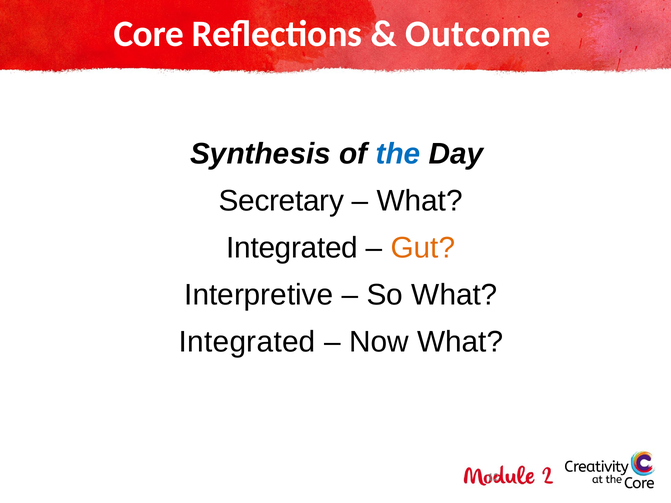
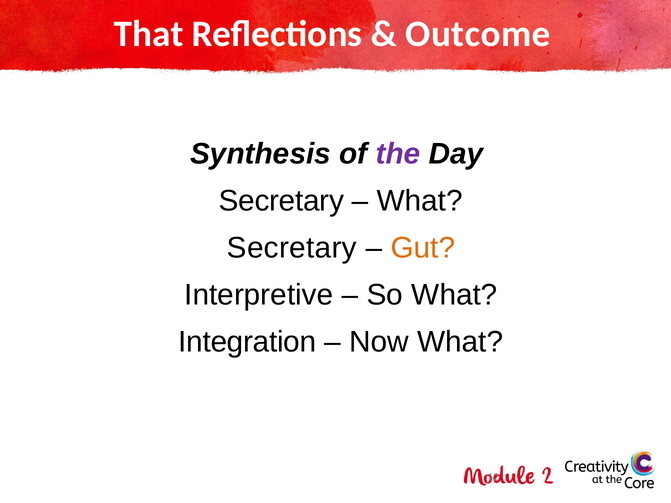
Core: Core -> That
the colour: blue -> purple
Integrated at (292, 248): Integrated -> Secretary
Integrated at (247, 342): Integrated -> Integration
